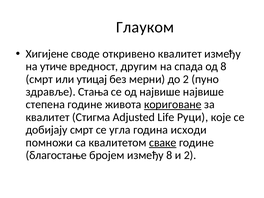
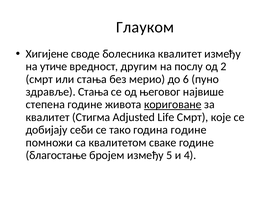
откривено: откривено -> болесника
спада: спада -> послу
од 8: 8 -> 2
или утицај: утицај -> стања
мерни: мерни -> мерио
до 2: 2 -> 6
од највише: највише -> његовог
Life Руци: Руци -> Смрт
добијају смрт: смрт -> себи
угла: угла -> тако
година исходи: исходи -> године
сваке underline: present -> none
између 8: 8 -> 5
и 2: 2 -> 4
